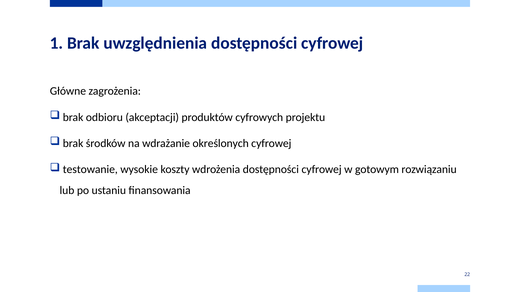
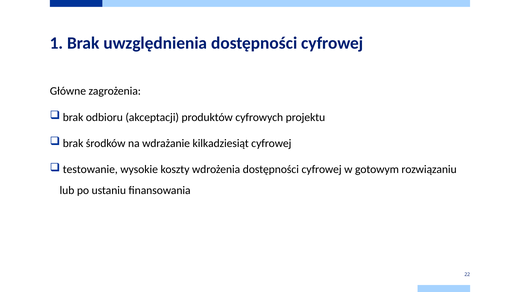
określonych: określonych -> kilkadziesiąt
